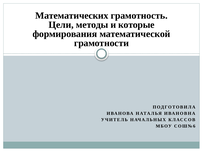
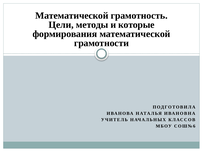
Математических at (72, 16): Математических -> Математической
